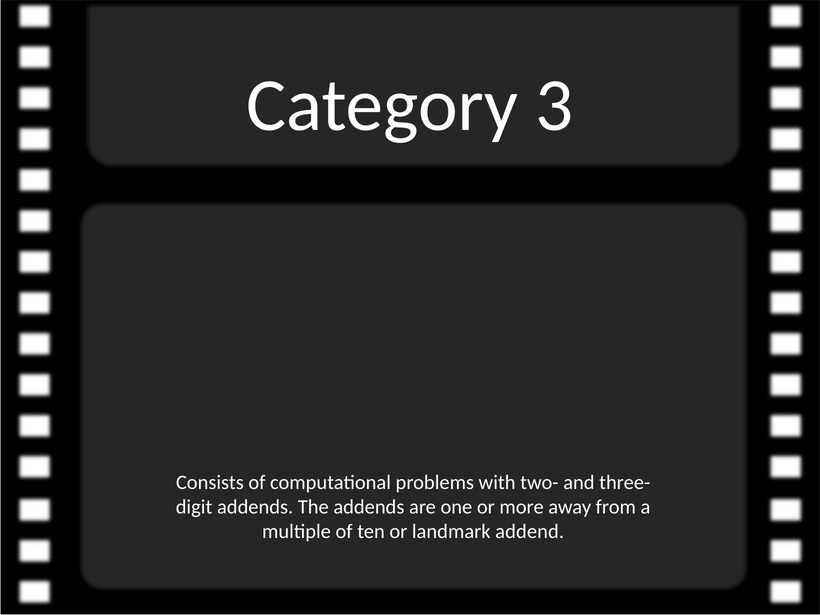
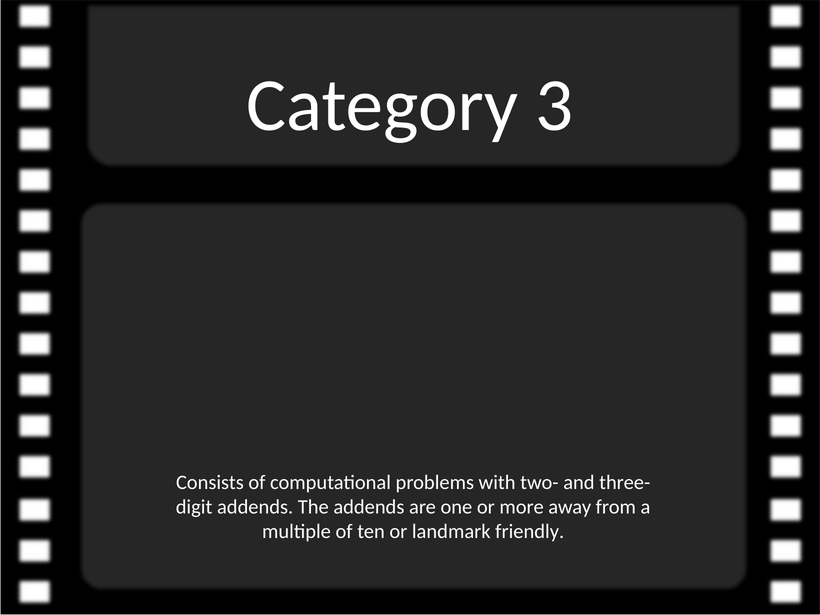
addend: addend -> friendly
